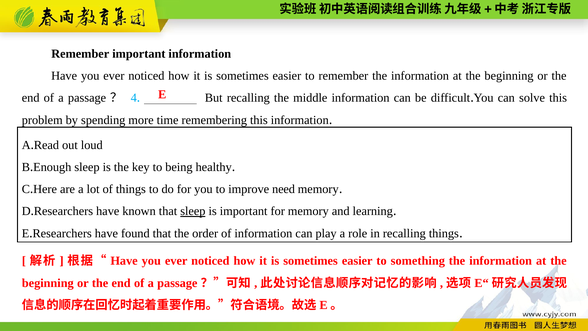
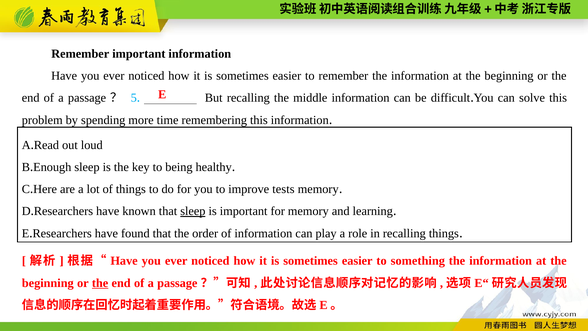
4: 4 -> 5
need: need -> tests
the at (100, 283) underline: none -> present
